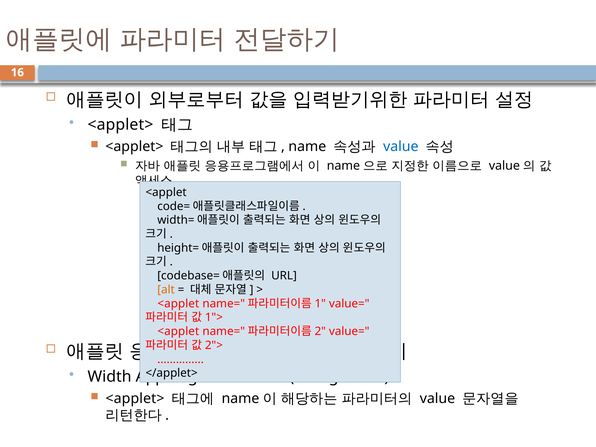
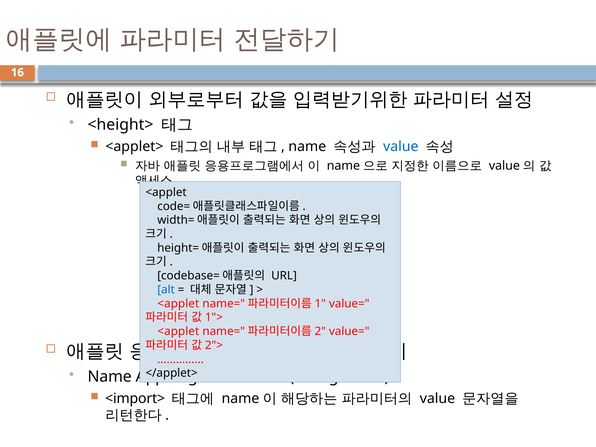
<applet> at (120, 125): <applet> -> <height>
alt colour: orange -> blue
Width at (110, 377): Width -> Name
<applet> at (135, 398): <applet> -> <import>
